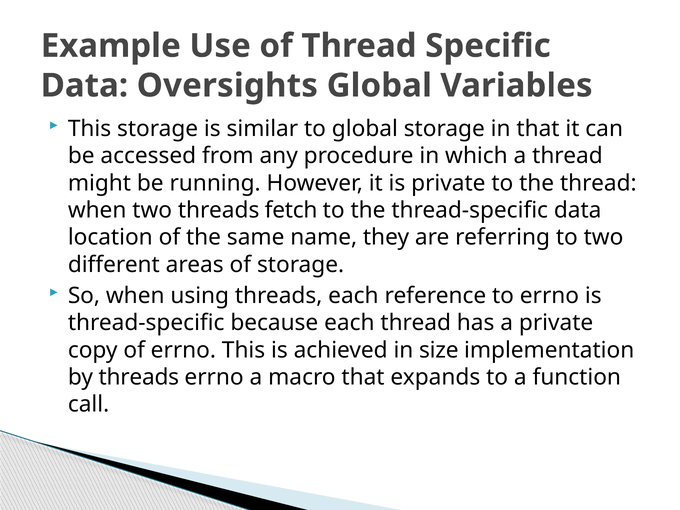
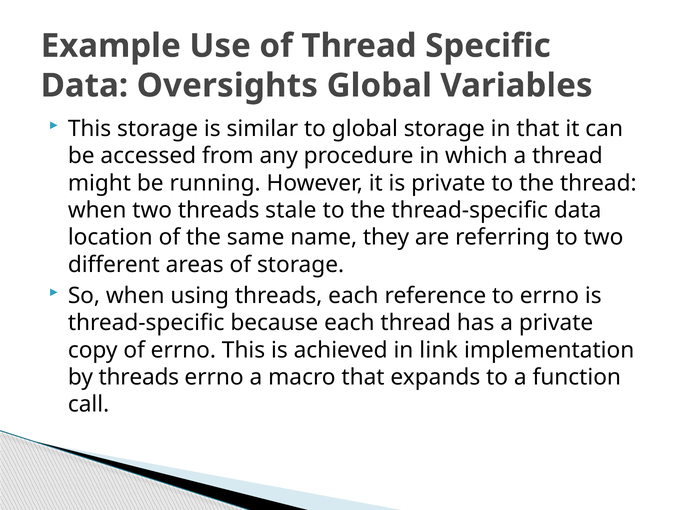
fetch: fetch -> stale
size: size -> link
